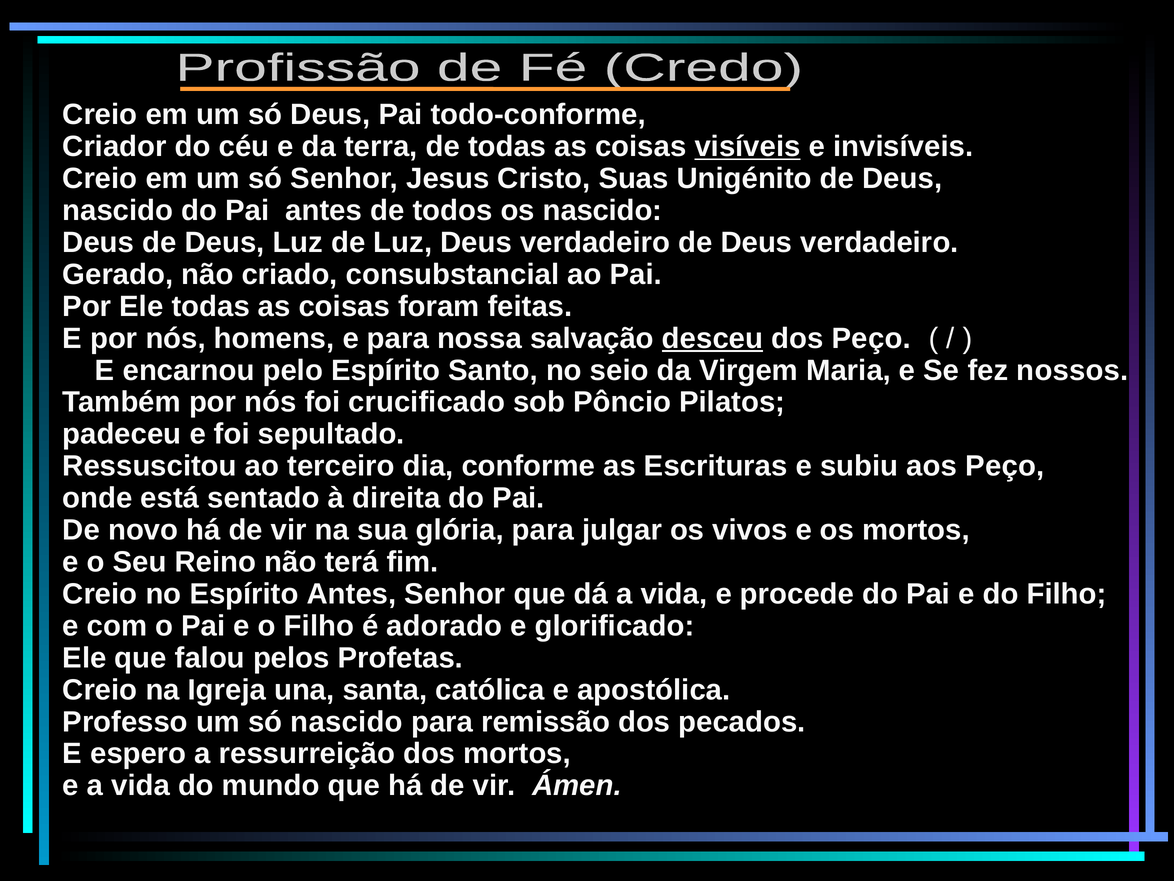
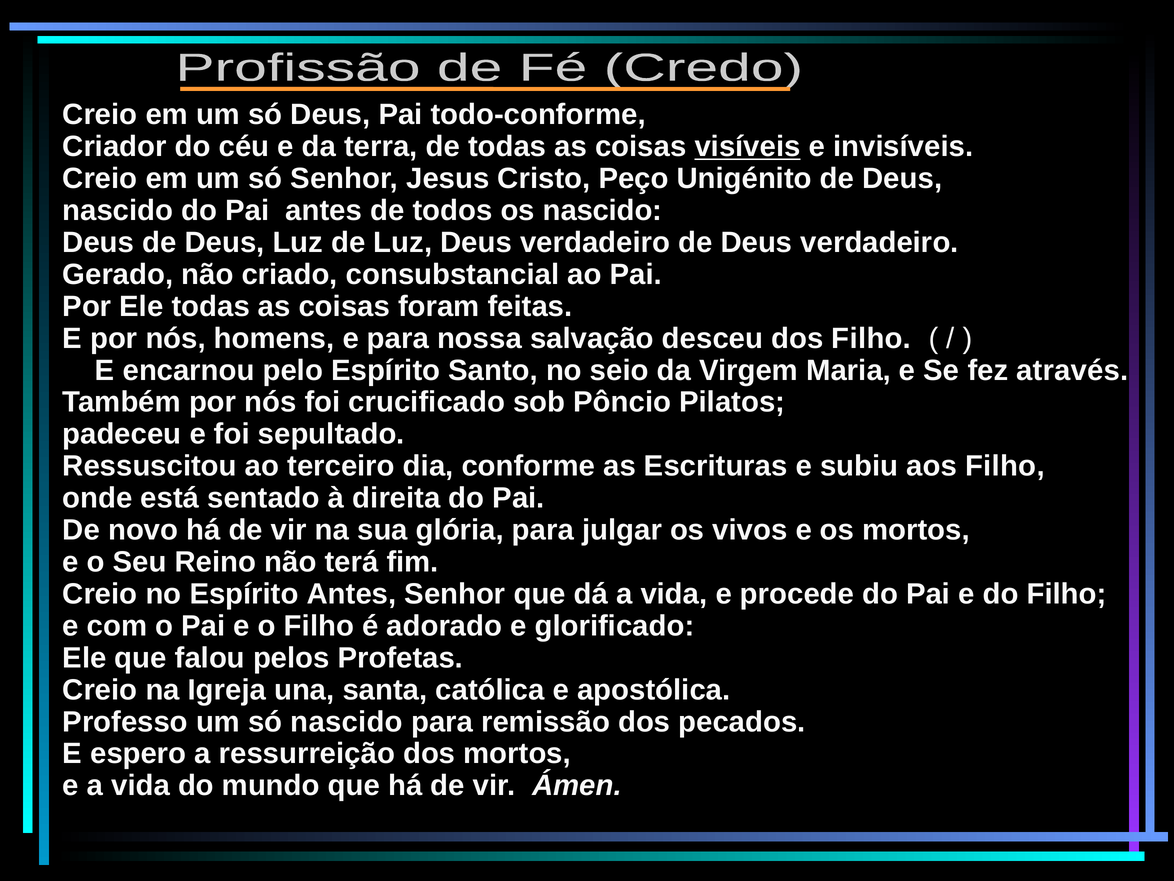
Suas: Suas -> Peço
desceu underline: present -> none
dos Peço: Peço -> Filho
nossos: nossos -> através
aos Peço: Peço -> Filho
